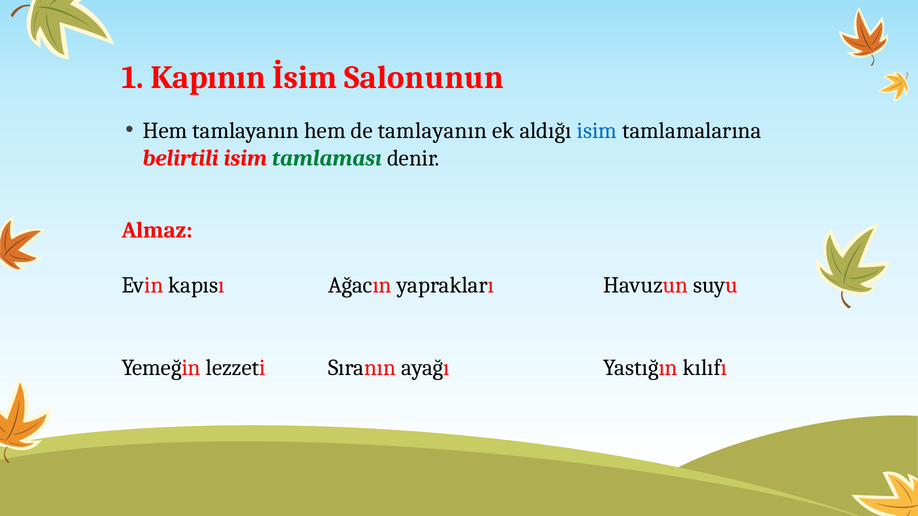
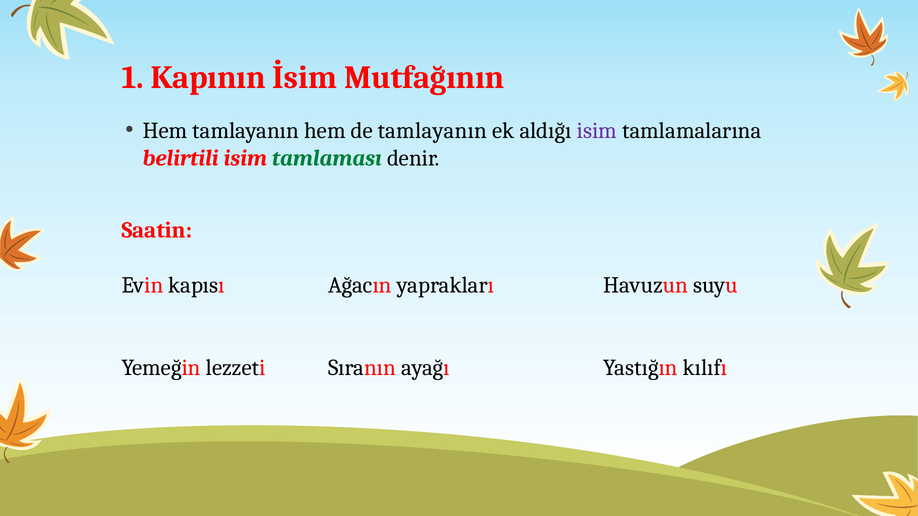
Salonunun: Salonunun -> Mutfağının
isim at (597, 131) colour: blue -> purple
Almaz: Almaz -> Saatin
